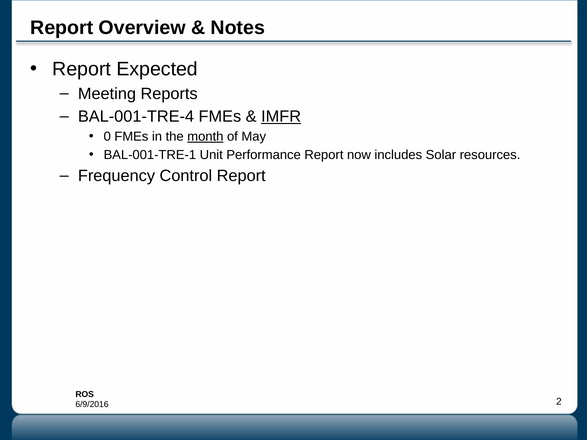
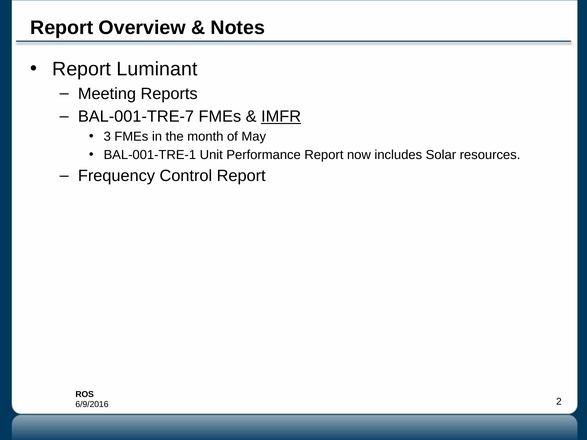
Expected: Expected -> Luminant
BAL-001-TRE-4: BAL-001-TRE-4 -> BAL-001-TRE-7
0: 0 -> 3
month underline: present -> none
